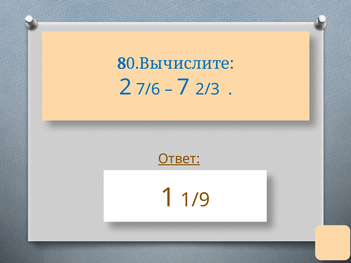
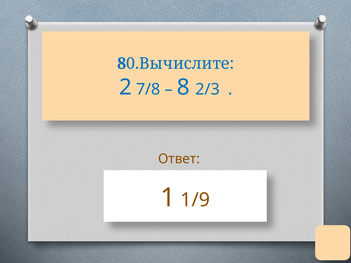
7/6: 7/6 -> 7/8
7: 7 -> 8
Ответ underline: present -> none
